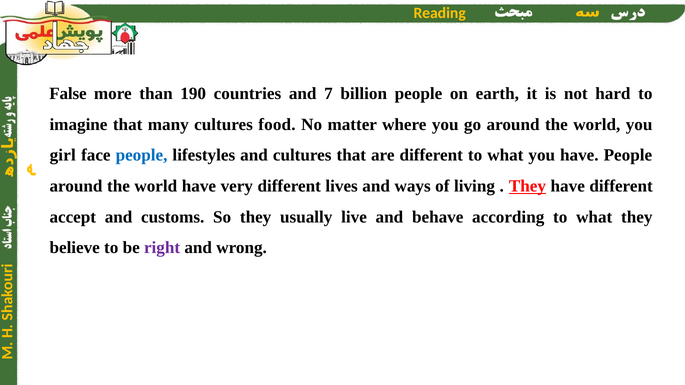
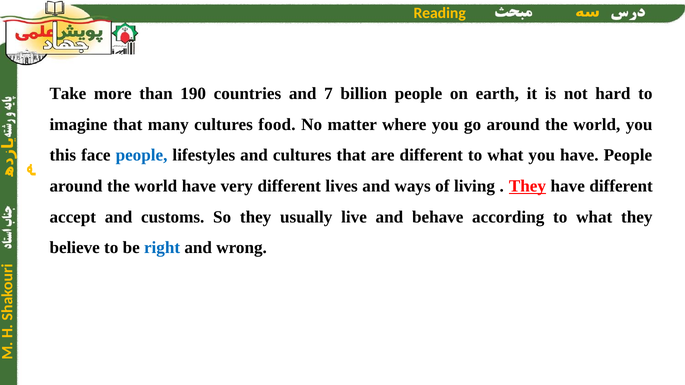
False: False -> Take
girl: girl -> this
right colour: purple -> blue
